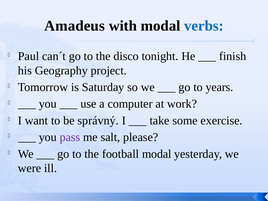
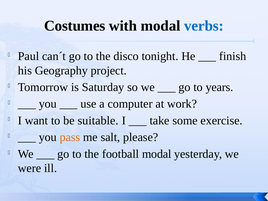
Amadeus: Amadeus -> Costumes
správný: správný -> suitable
pass colour: purple -> orange
